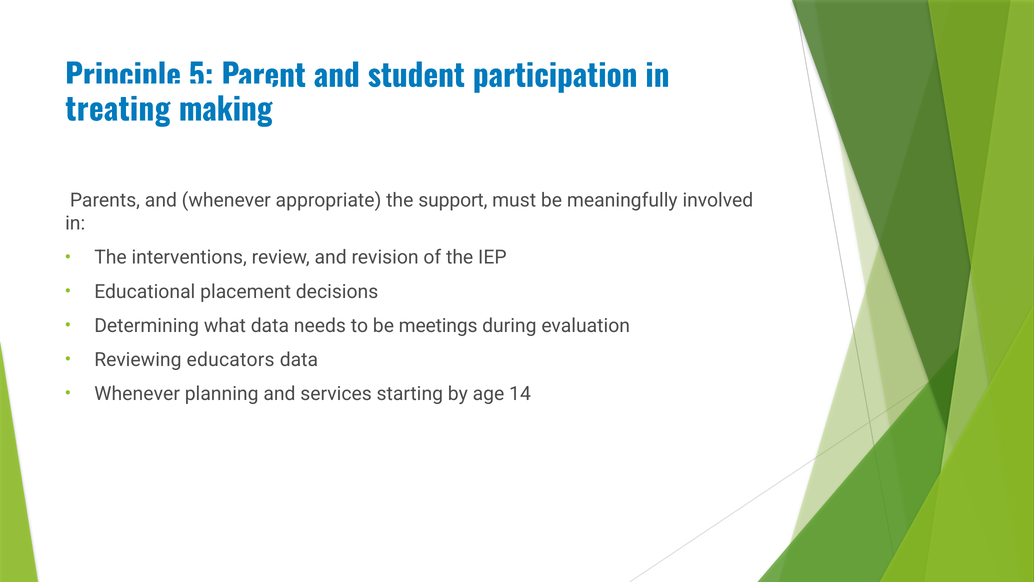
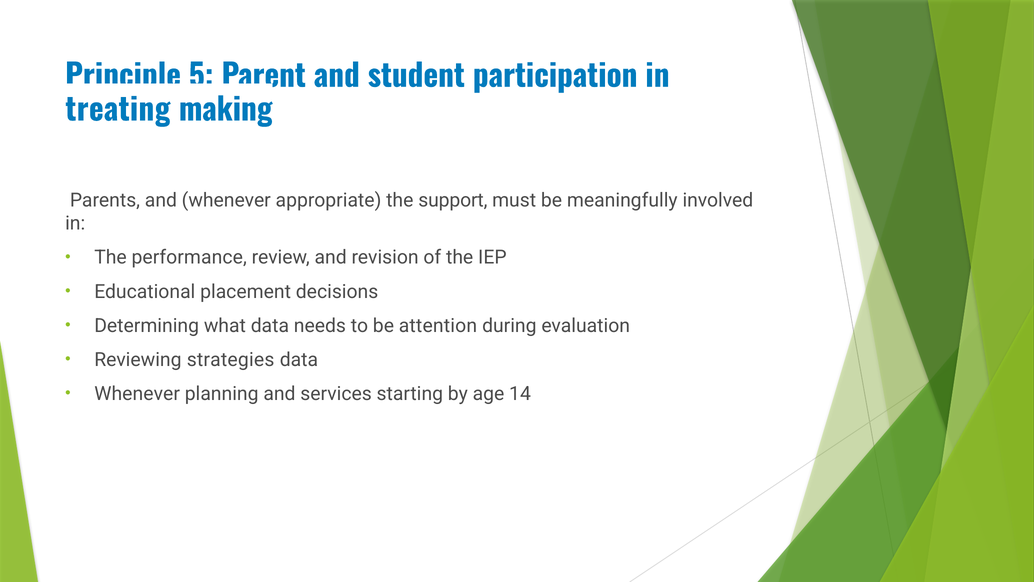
interventions: interventions -> performance
meetings: meetings -> attention
educators: educators -> strategies
